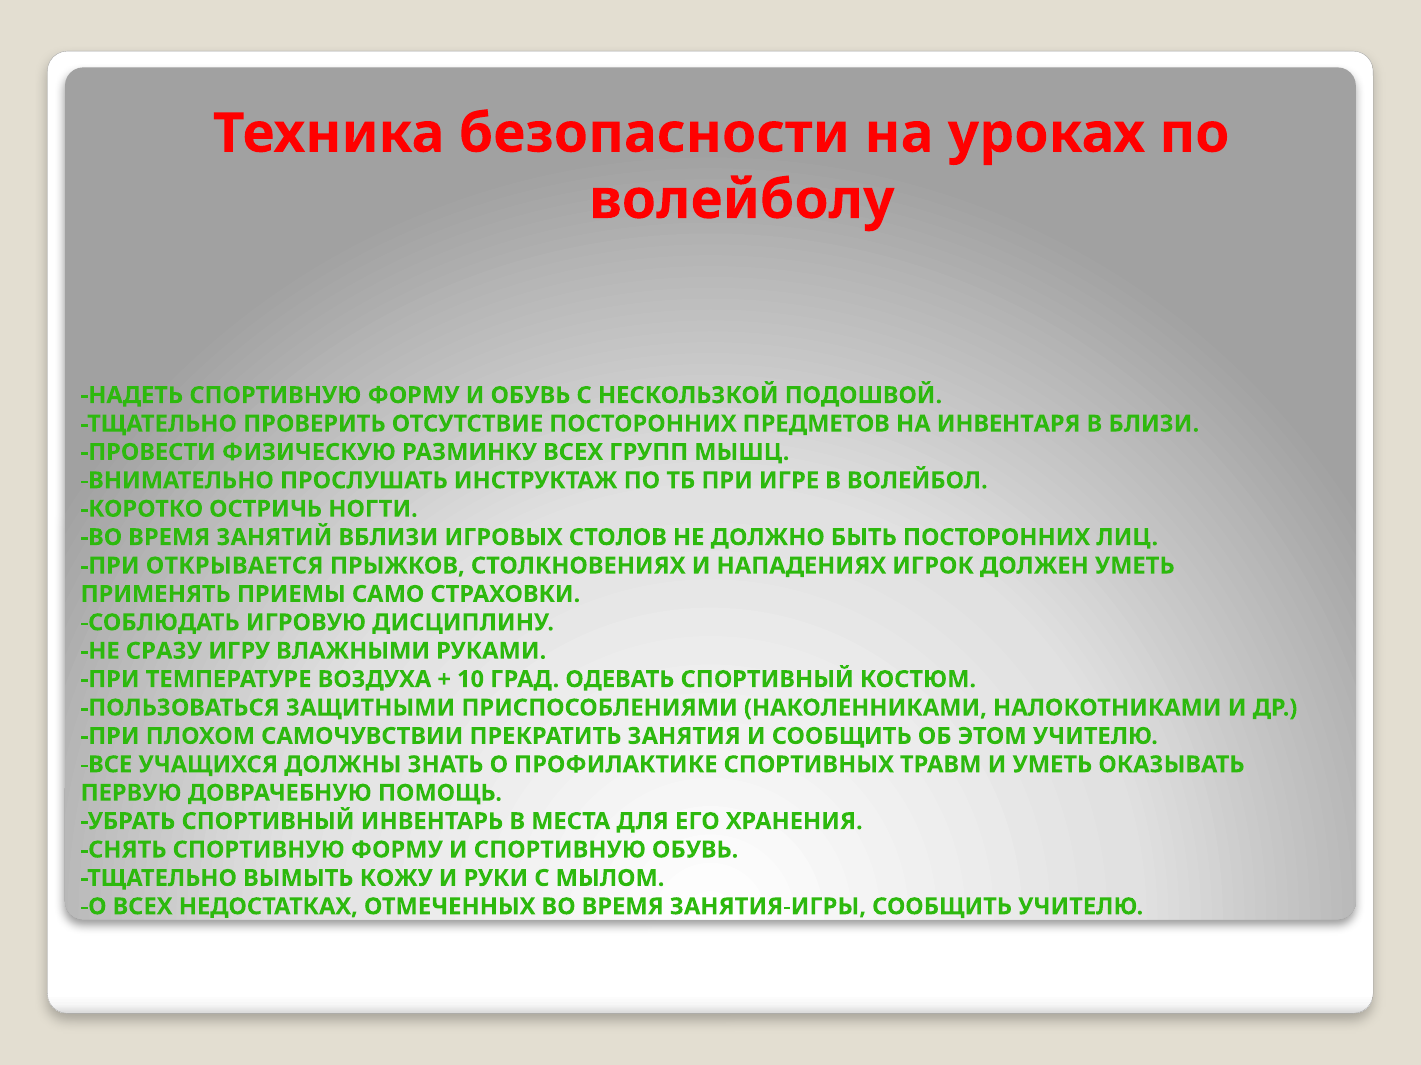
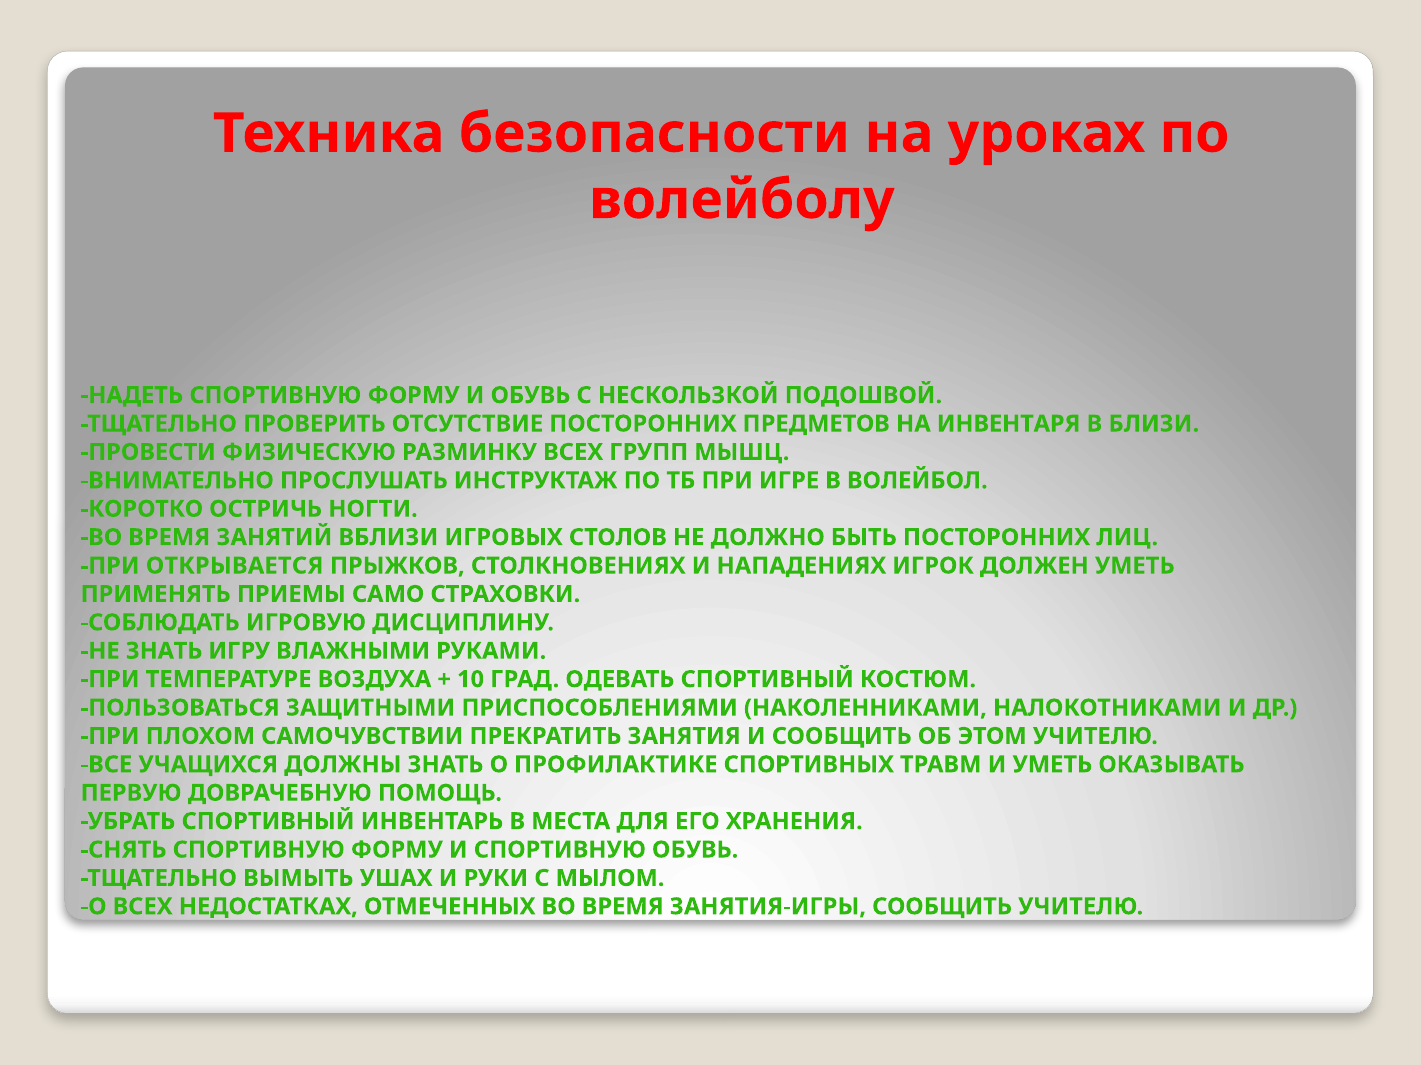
НЕ СРАЗУ: СРАЗУ -> ЗНАТЬ
КОЖУ: КОЖУ -> УШАХ
